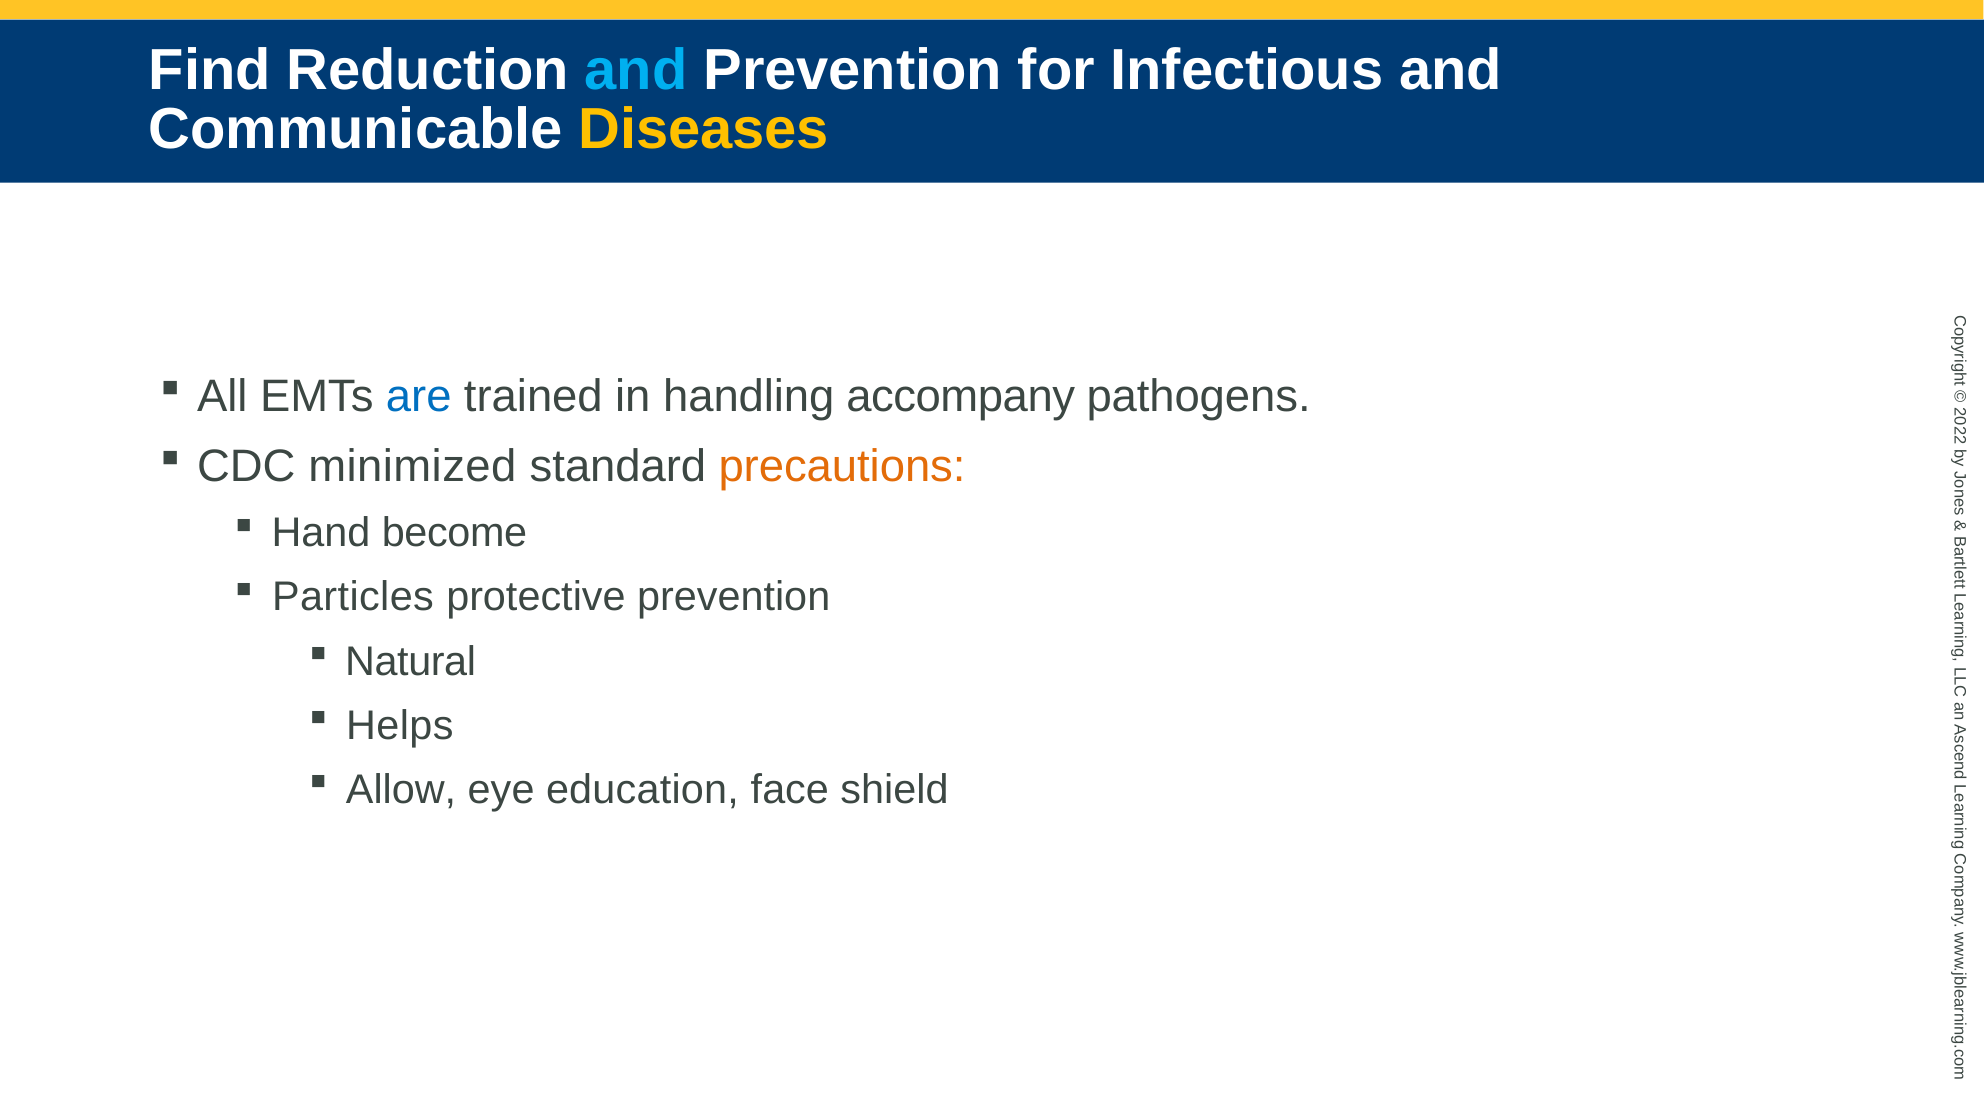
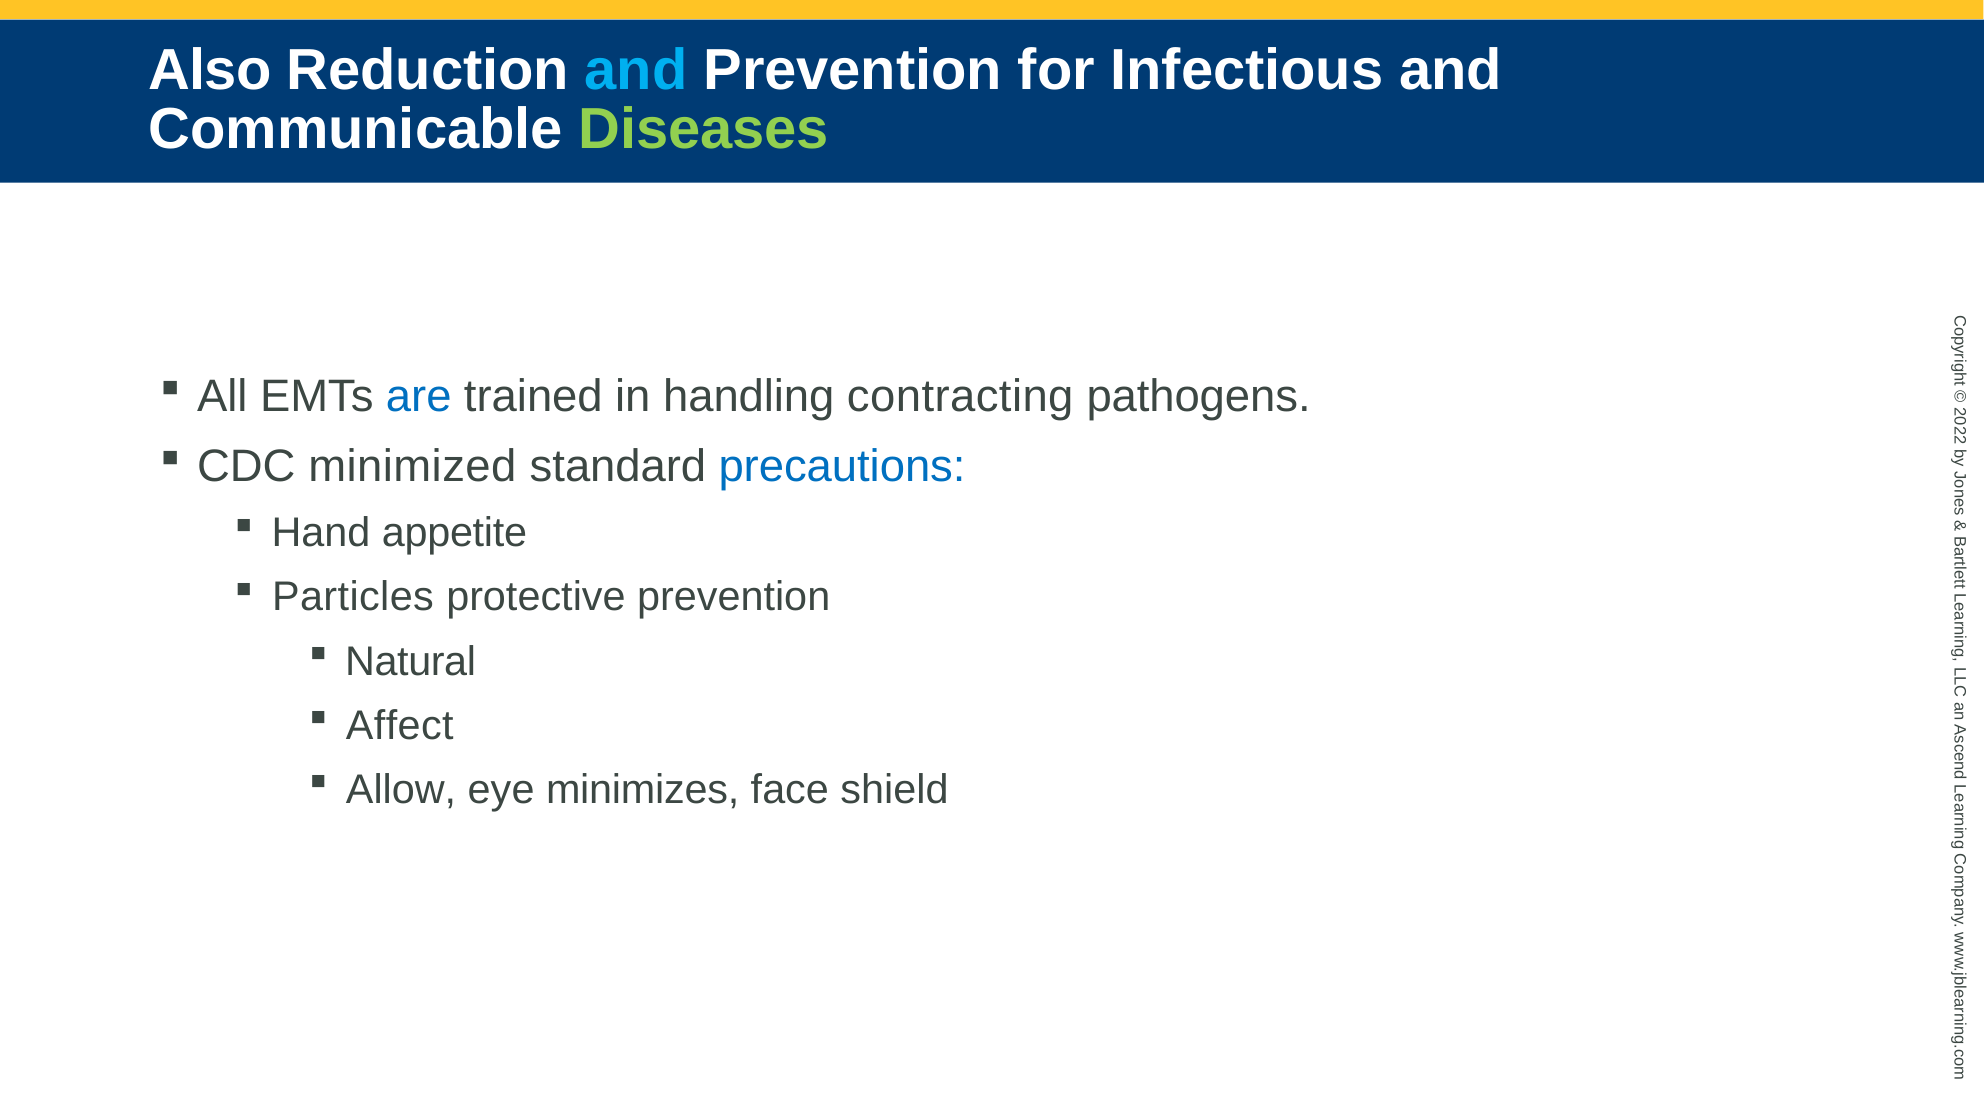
Find: Find -> Also
Diseases colour: yellow -> light green
accompany: accompany -> contracting
precautions colour: orange -> blue
become: become -> appetite
Helps: Helps -> Affect
education: education -> minimizes
